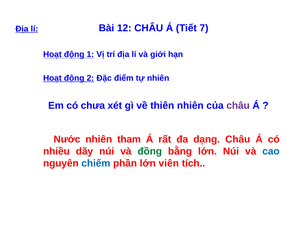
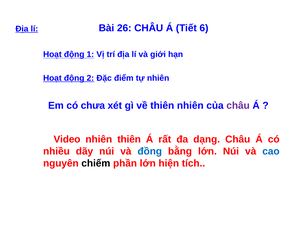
12: 12 -> 26
7: 7 -> 6
Nước: Nước -> Video
nhiên tham: tham -> thiên
đồng colour: green -> blue
chiếm colour: blue -> black
viên: viên -> hiện
